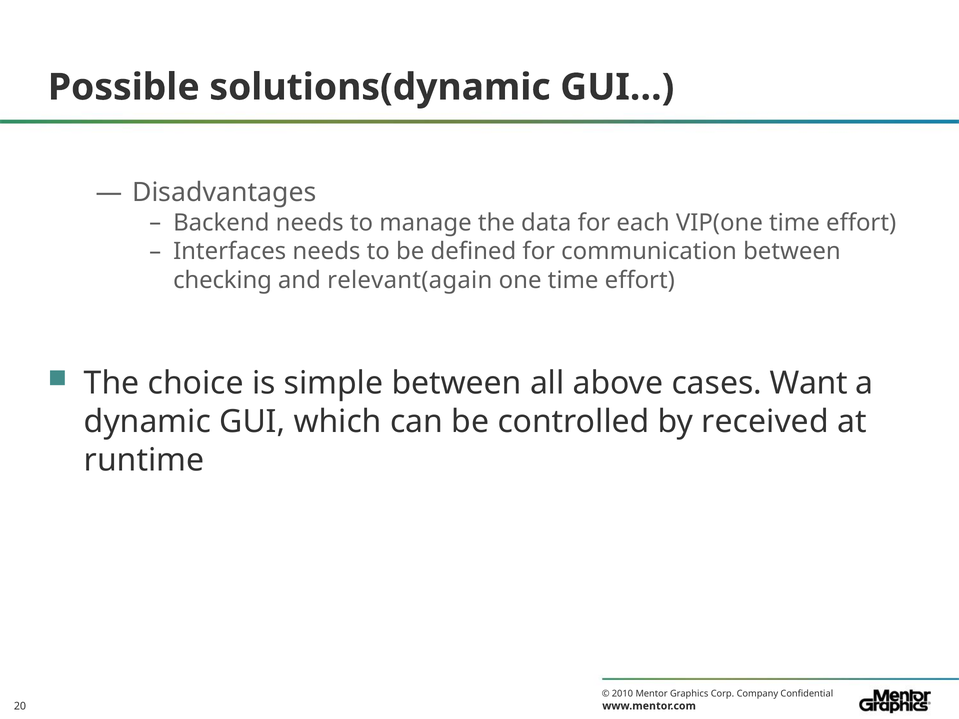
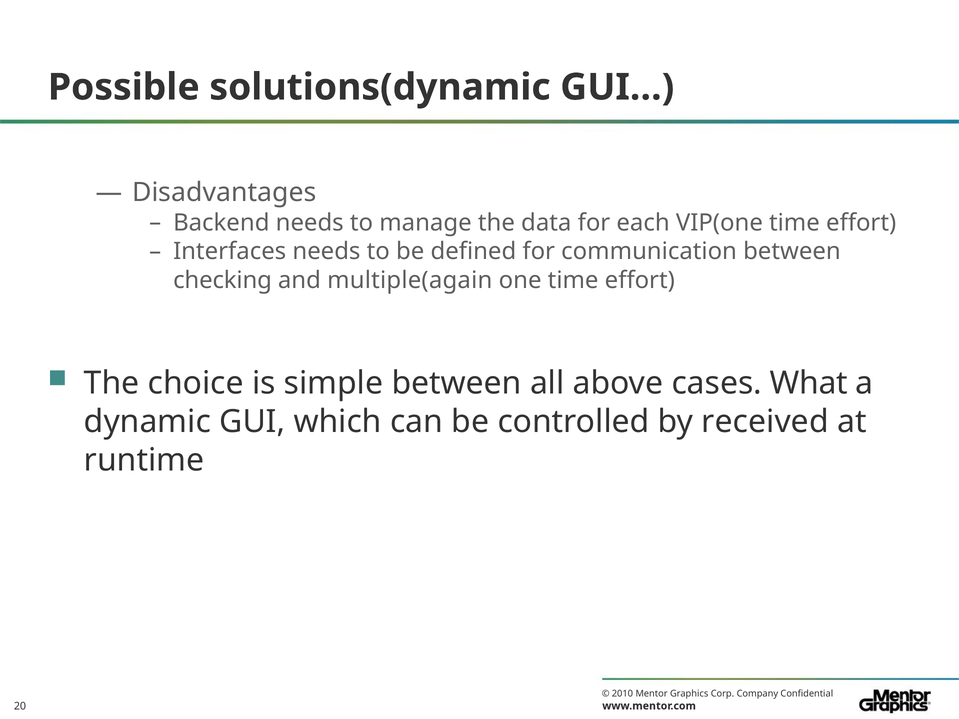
relevant(again: relevant(again -> multiple(again
Want: Want -> What
